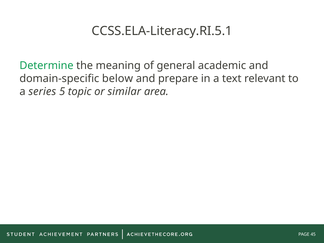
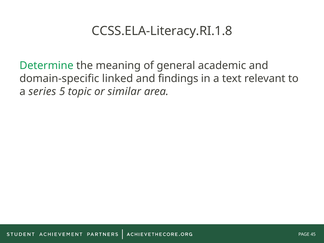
CCSS.ELA-Literacy.RI.5.1: CCSS.ELA-Literacy.RI.5.1 -> CCSS.ELA-Literacy.RI.1.8
below: below -> linked
prepare: prepare -> findings
